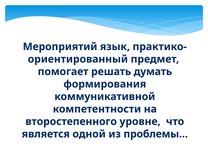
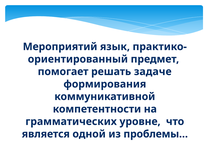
думать: думать -> задаче
второстепенного: второстепенного -> грамматических
